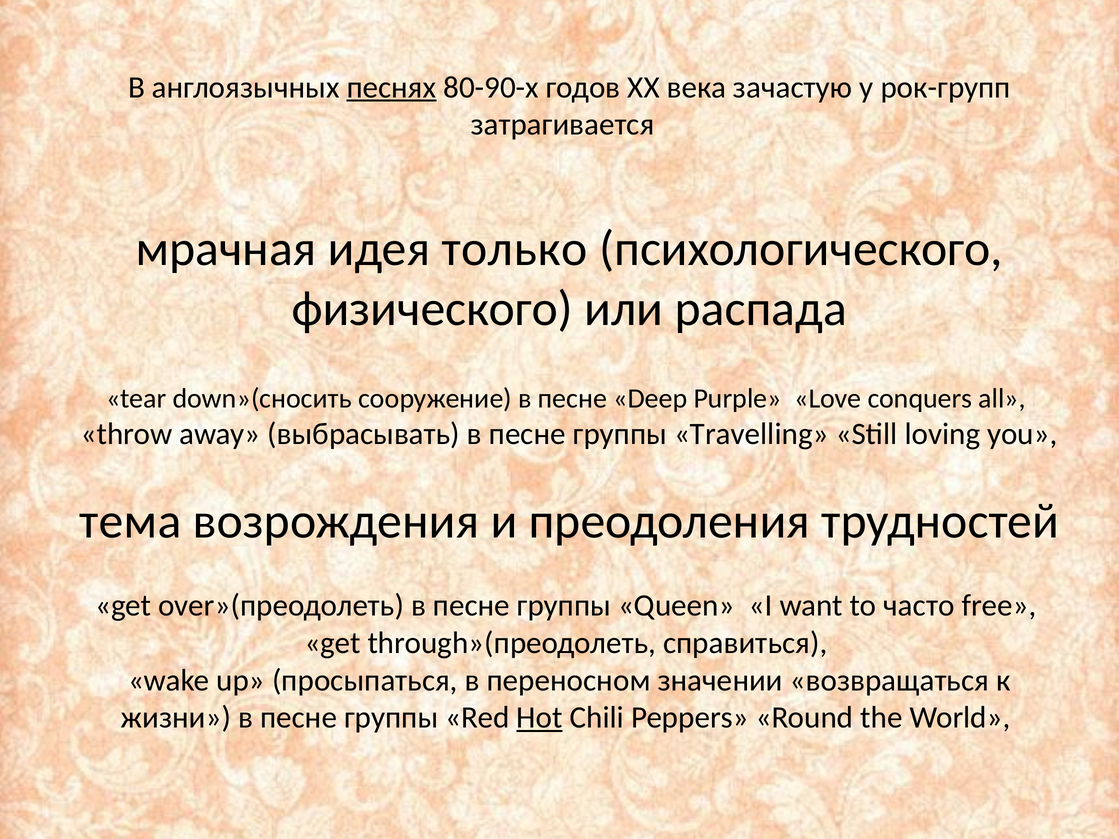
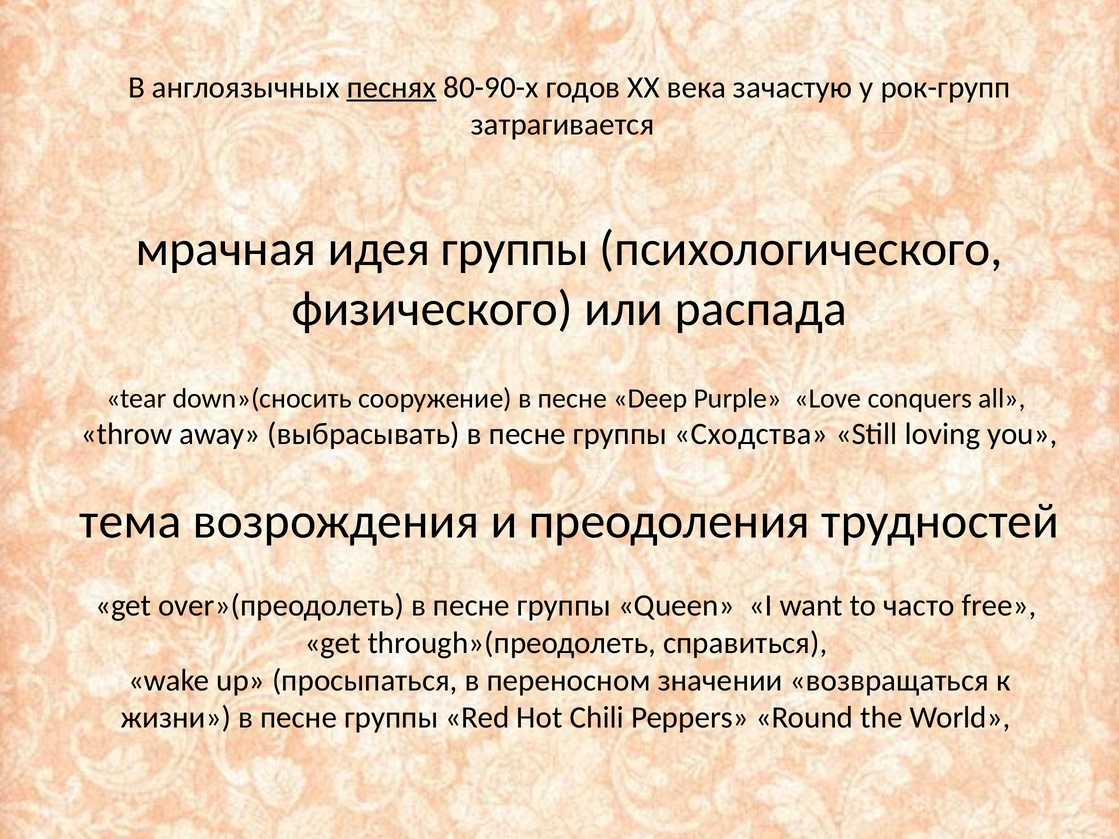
идея только: только -> группы
Travelling: Travelling -> Сходства
Hot underline: present -> none
